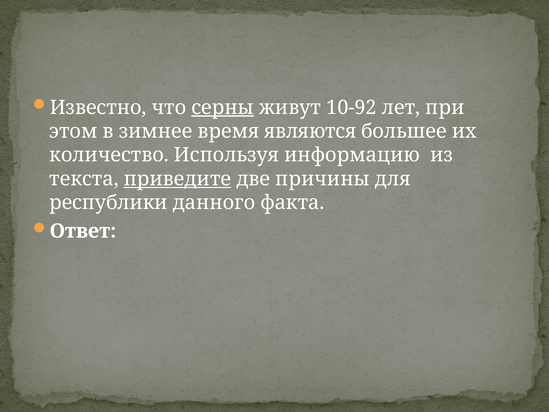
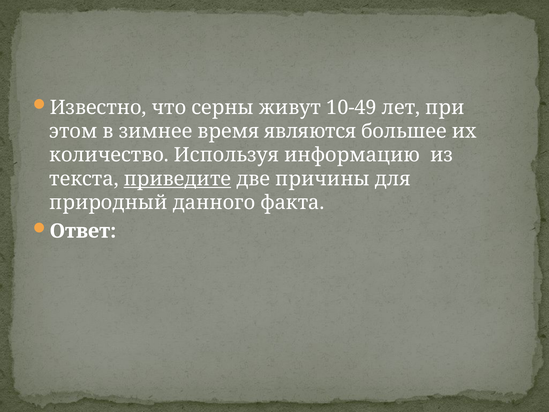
серны underline: present -> none
10-92: 10-92 -> 10-49
республики: республики -> природный
